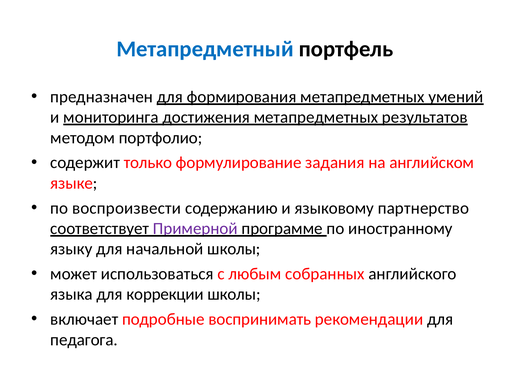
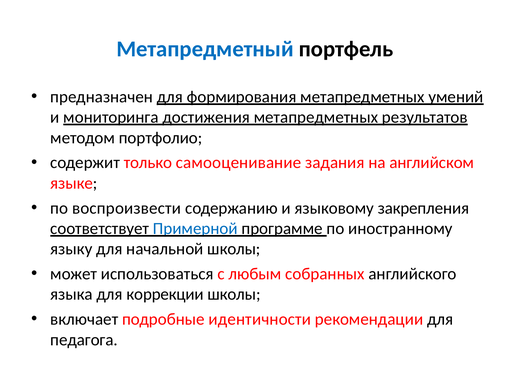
формулирование: формулирование -> самооценивание
партнерство: партнерство -> закрепления
Примерной colour: purple -> blue
воспринимать: воспринимать -> идентичности
